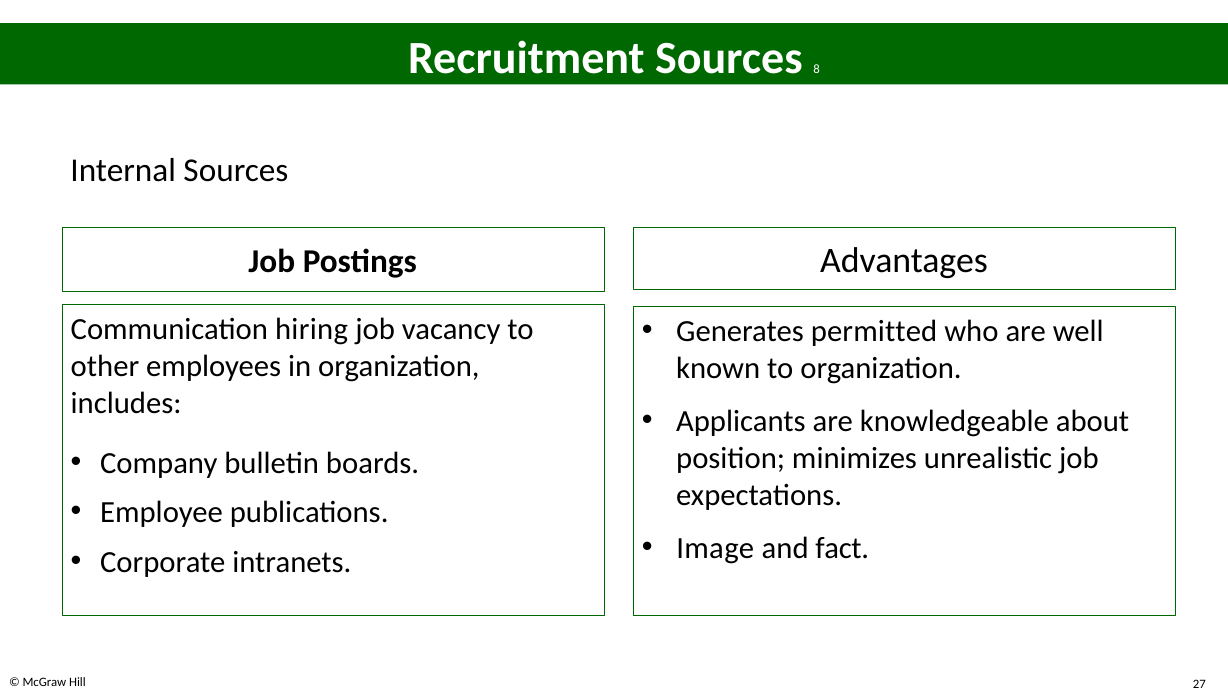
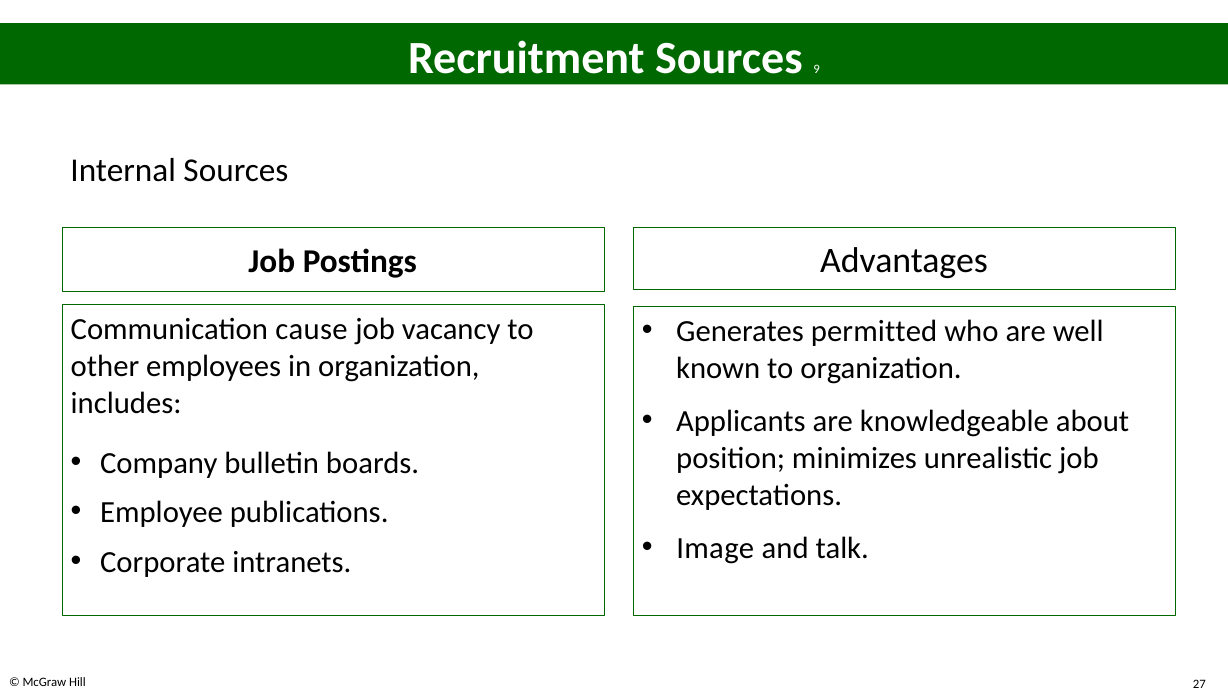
8: 8 -> 9
hiring: hiring -> cause
fact: fact -> talk
